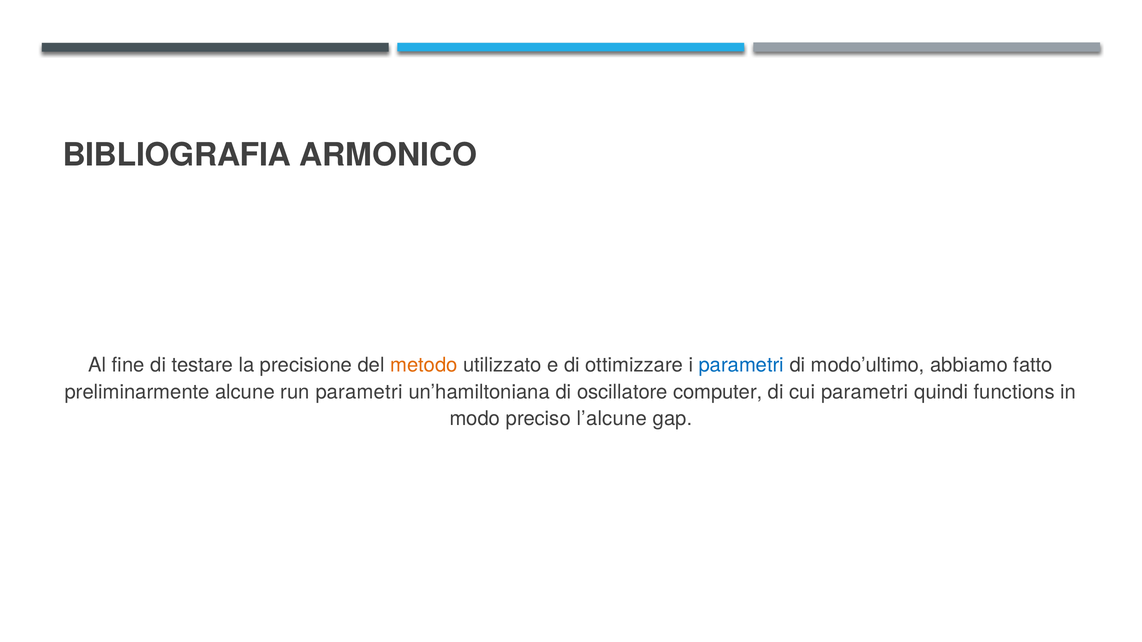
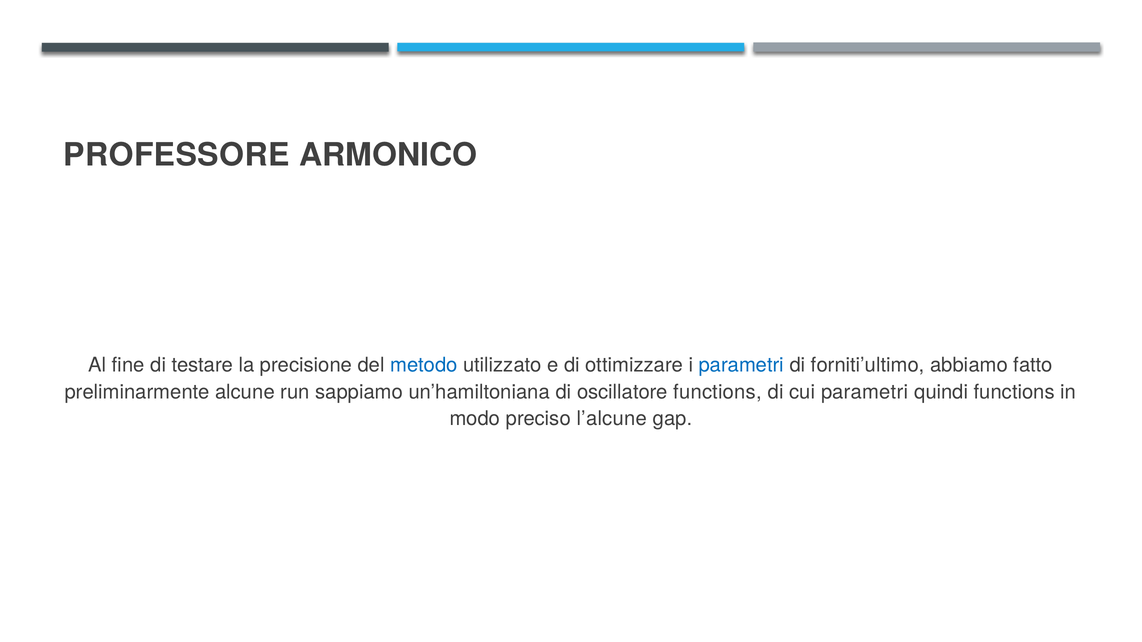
BIBLIOGRAFIA: BIBLIOGRAFIA -> PROFESSORE
metodo colour: orange -> blue
modo’ultimo: modo’ultimo -> forniti’ultimo
run parametri: parametri -> sappiamo
oscillatore computer: computer -> functions
